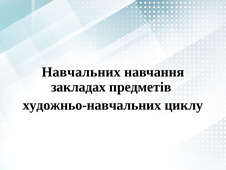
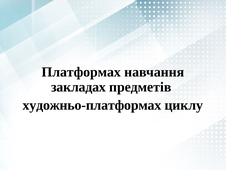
Навчальних: Навчальних -> Платформах
художньо-навчальних: художньо-навчальних -> художньо-платформах
